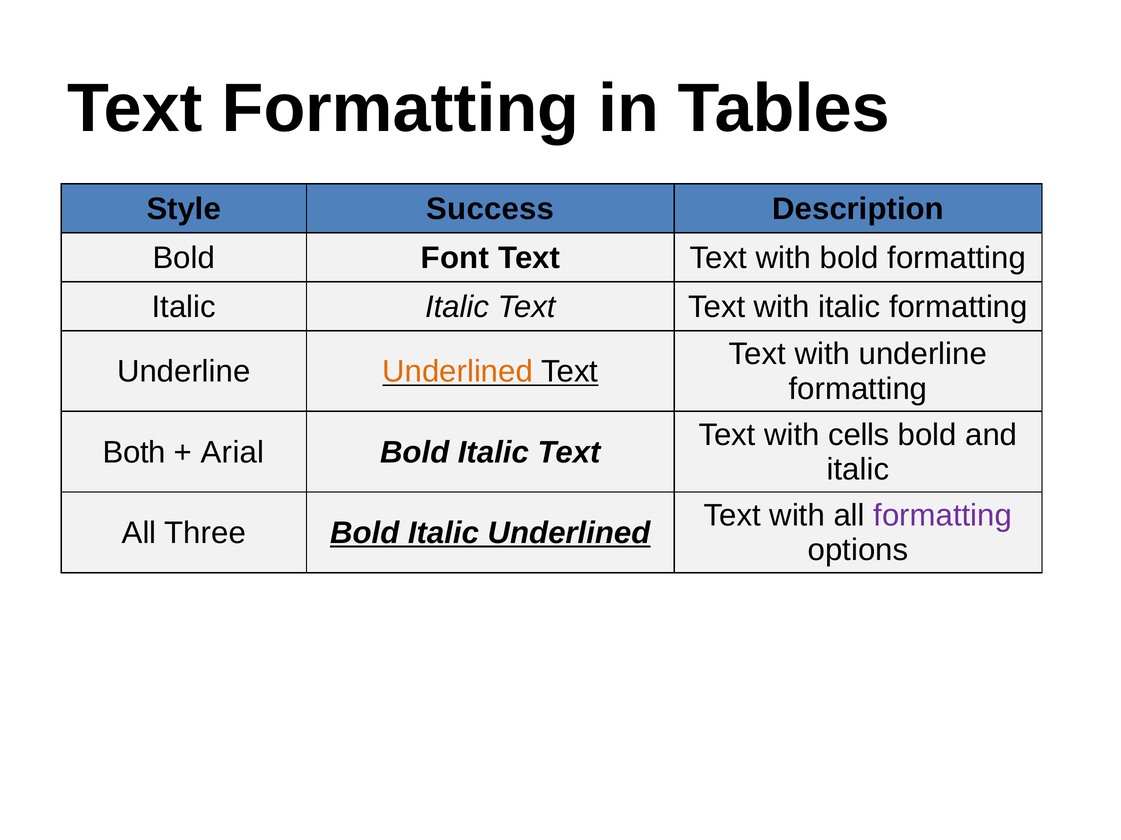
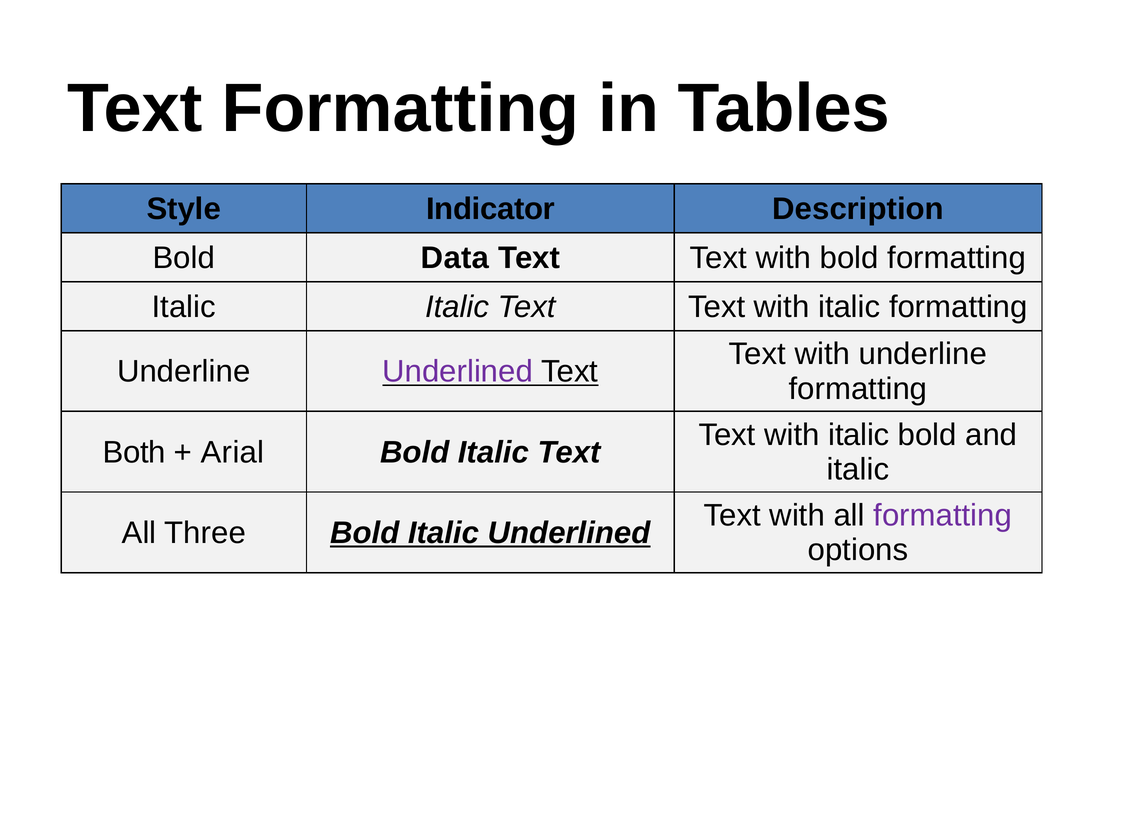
Success: Success -> Indicator
Font: Font -> Data
Underlined at (458, 372) colour: orange -> purple
cells at (859, 435): cells -> italic
